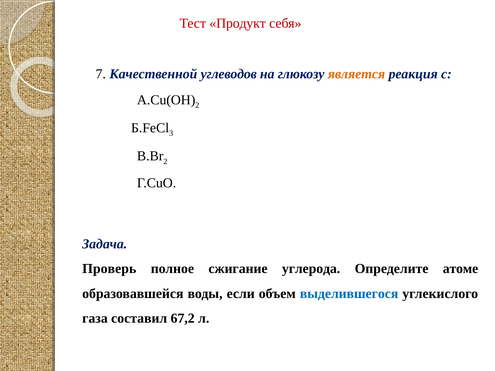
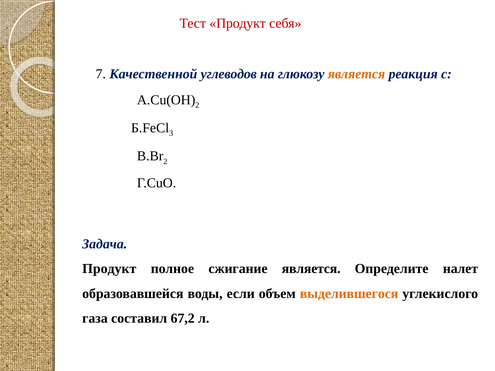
Проверь at (109, 269): Проверь -> Продукт
сжигание углерода: углерода -> является
атоме: атоме -> налет
выделившегося colour: blue -> orange
